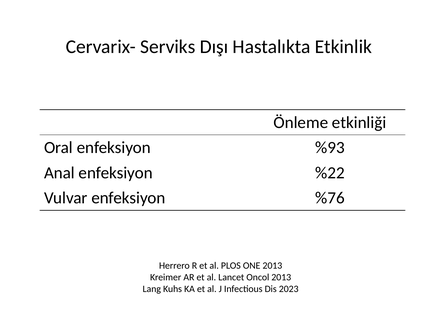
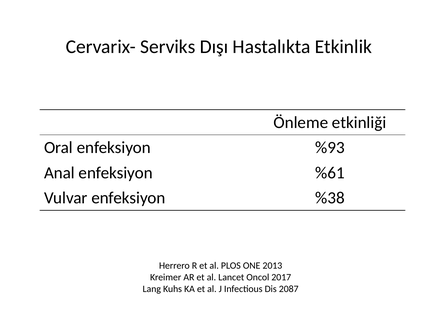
%22: %22 -> %61
%76: %76 -> %38
Oncol 2013: 2013 -> 2017
2023: 2023 -> 2087
